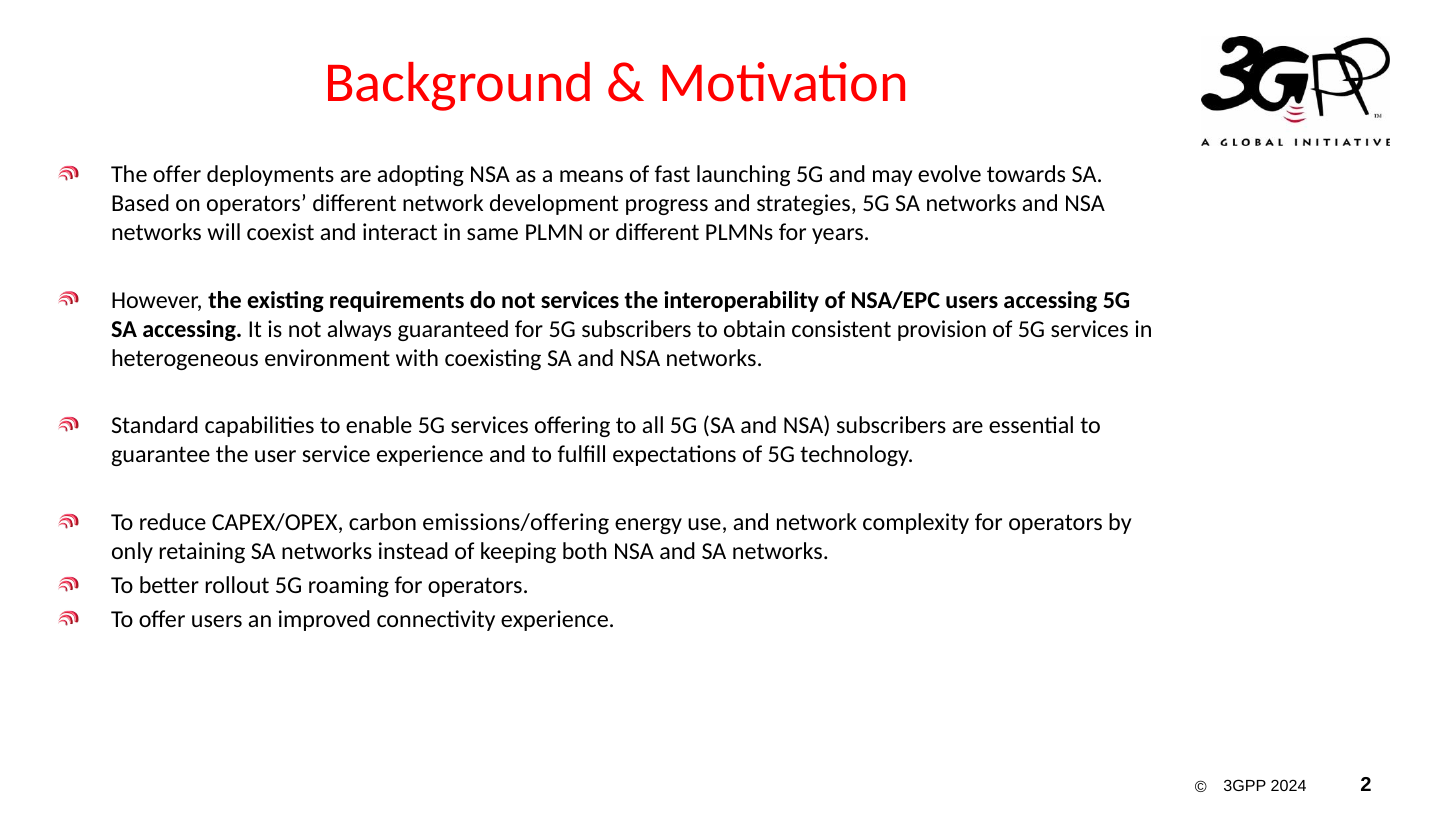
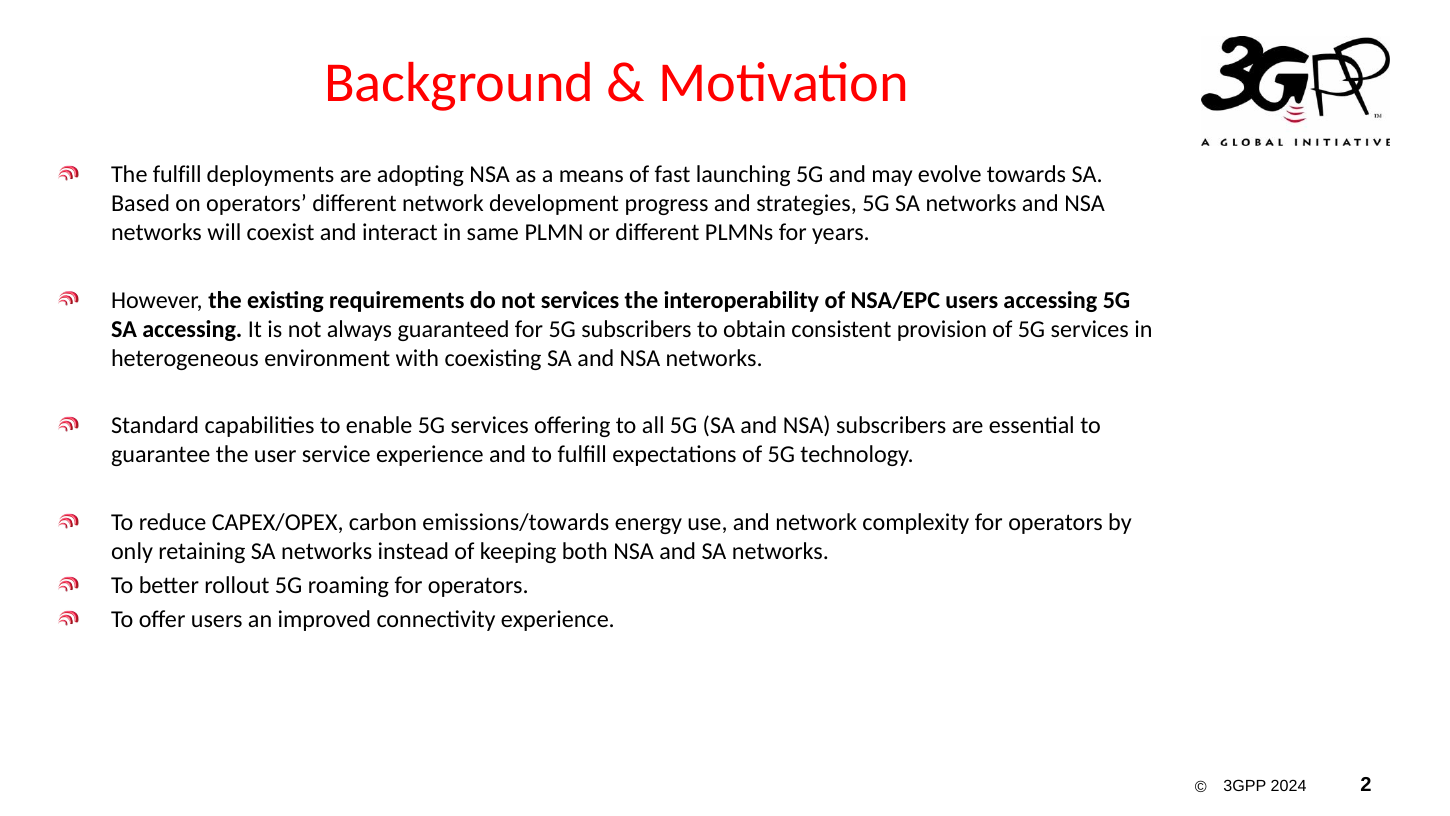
The offer: offer -> fulfill
emissions/offering: emissions/offering -> emissions/towards
